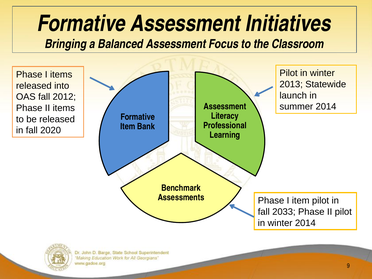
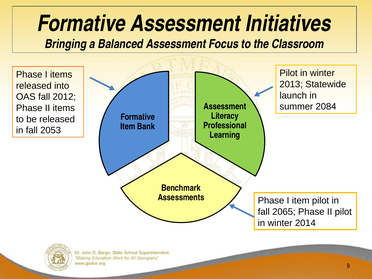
summer 2014: 2014 -> 2084
2020: 2020 -> 2053
2033: 2033 -> 2065
